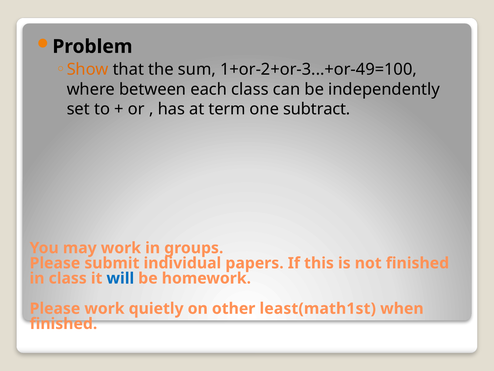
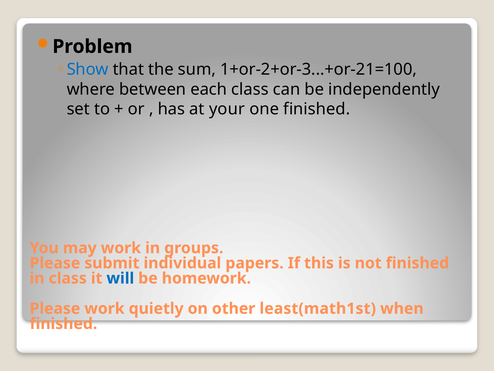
Show colour: orange -> blue
1+or-2+or-3...+or-49=100: 1+or-2+or-3...+or-49=100 -> 1+or-2+or-3...+or-21=100
term: term -> your
one subtract: subtract -> finished
